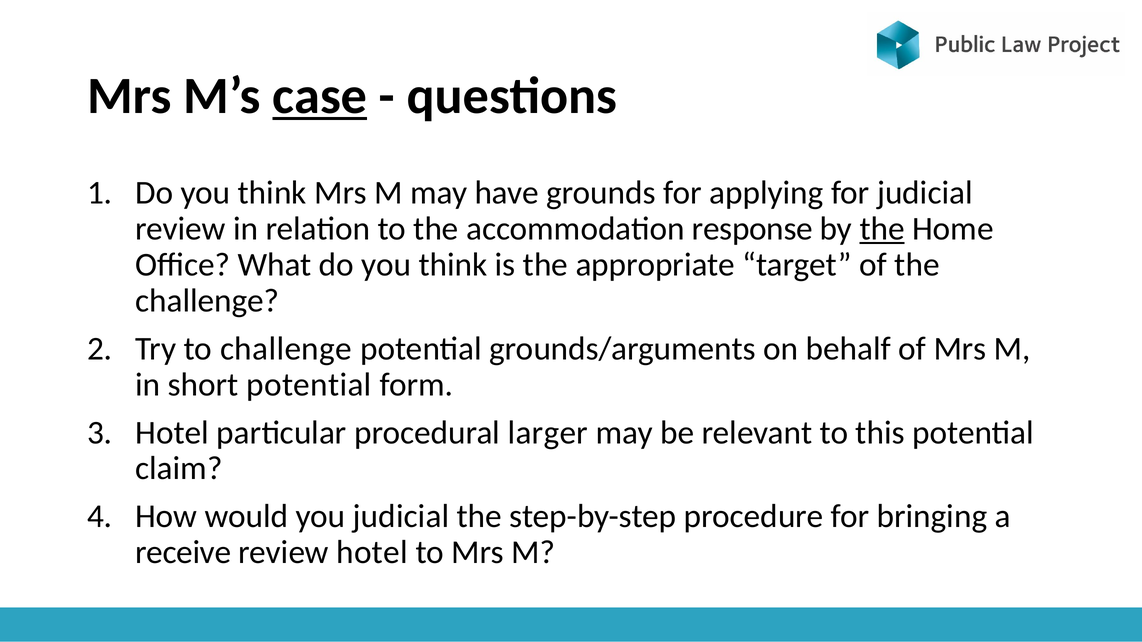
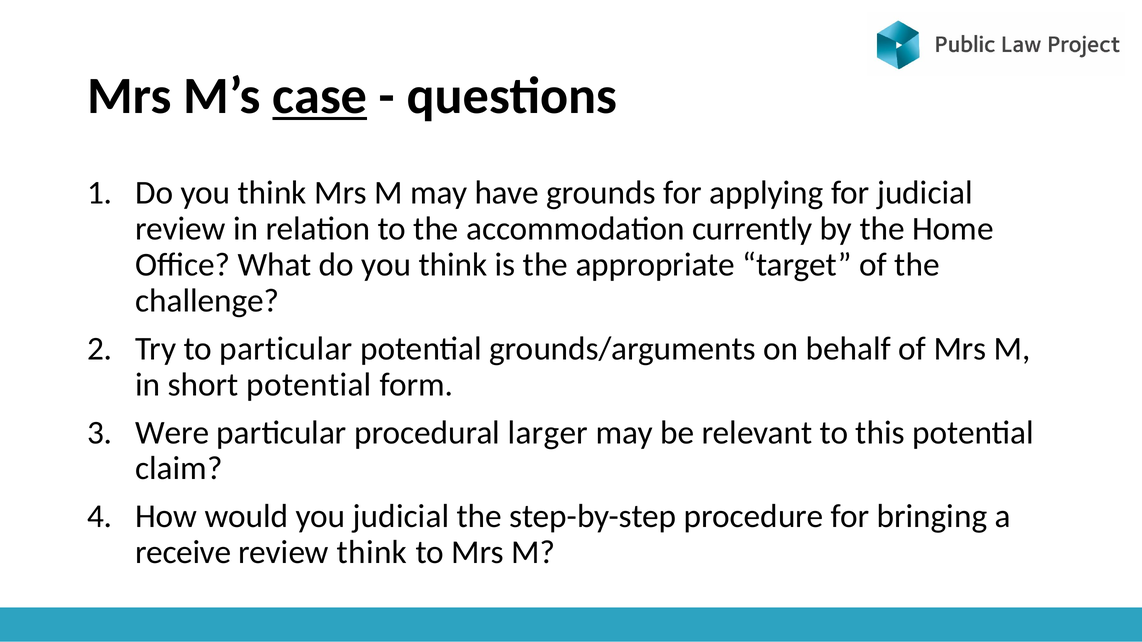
response: response -> currently
the at (882, 229) underline: present -> none
to challenge: challenge -> particular
Hotel at (172, 433): Hotel -> Were
review hotel: hotel -> think
